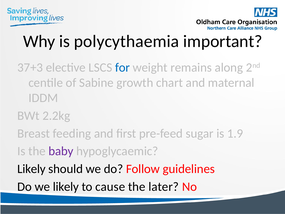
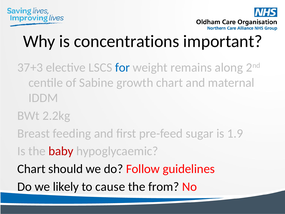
polycythaemia: polycythaemia -> concentrations
baby colour: purple -> red
Likely at (31, 169): Likely -> Chart
later: later -> from
